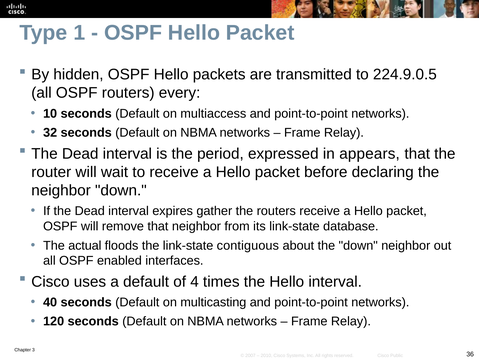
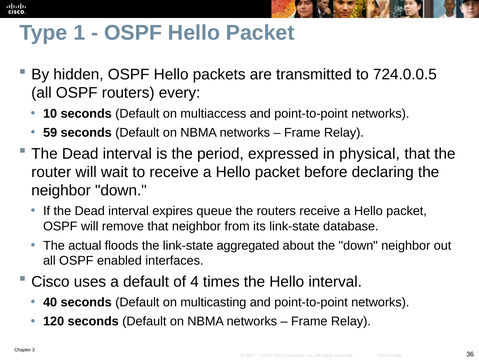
224.9.0.5: 224.9.0.5 -> 724.0.0.5
32: 32 -> 59
appears: appears -> physical
gather: gather -> queue
contiguous: contiguous -> aggregated
